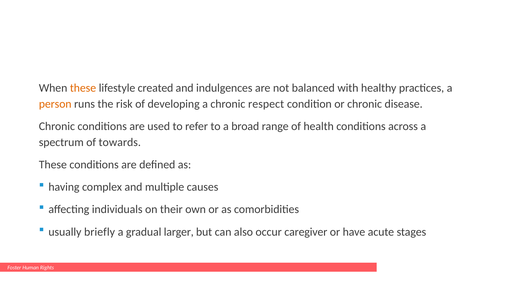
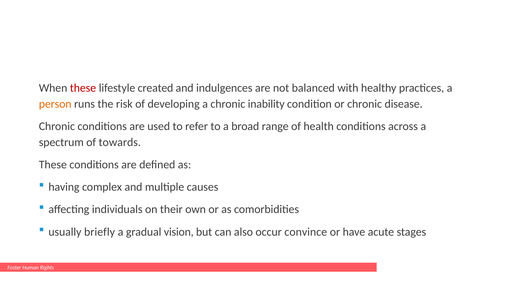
these at (83, 88) colour: orange -> red
respect: respect -> inability
larger: larger -> vision
caregiver: caregiver -> convince
